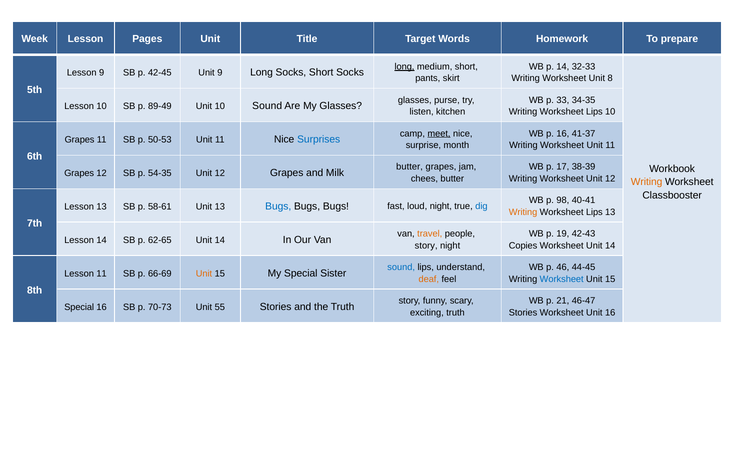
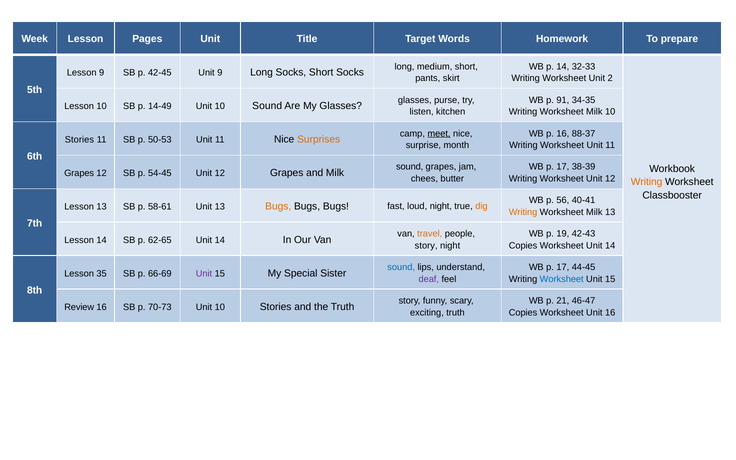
long at (404, 67) underline: present -> none
8: 8 -> 2
33: 33 -> 91
89-49: 89-49 -> 14-49
Lips at (594, 112): Lips -> Milk
41-37: 41-37 -> 88-37
Grapes at (80, 140): Grapes -> Stories
Surprises colour: blue -> orange
butter at (410, 167): butter -> sound
54-35: 54-35 -> 54-45
98: 98 -> 56
Bugs at (278, 206) colour: blue -> orange
dig colour: blue -> orange
Lips at (594, 212): Lips -> Milk
46 at (563, 267): 46 -> 17
Lesson 11: 11 -> 35
Unit at (204, 274) colour: orange -> purple
deaf colour: orange -> purple
Special at (79, 307): Special -> Review
70-73 Unit 55: 55 -> 10
Stories at (523, 313): Stories -> Copies
